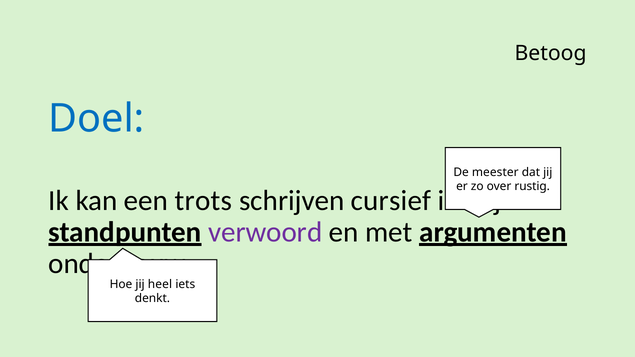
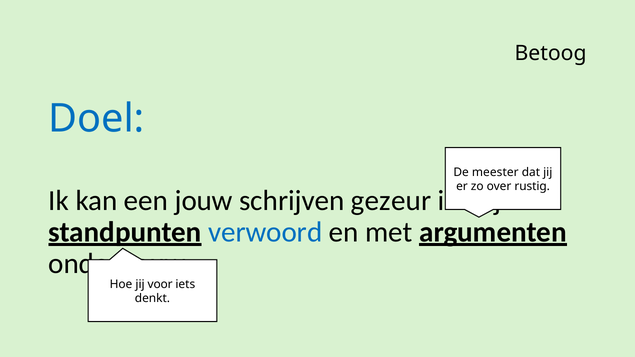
trots: trots -> jouw
cursief: cursief -> gezeur
verwoord colour: purple -> blue
heel: heel -> voor
